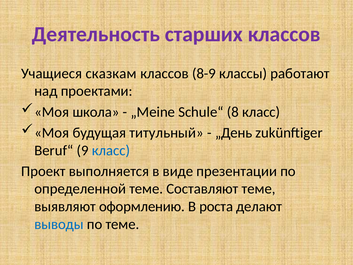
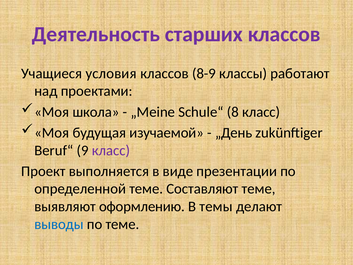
сказкам: сказкам -> условия
титульный: титульный -> изучаемой
класс at (111, 150) colour: blue -> purple
роста: роста -> темы
